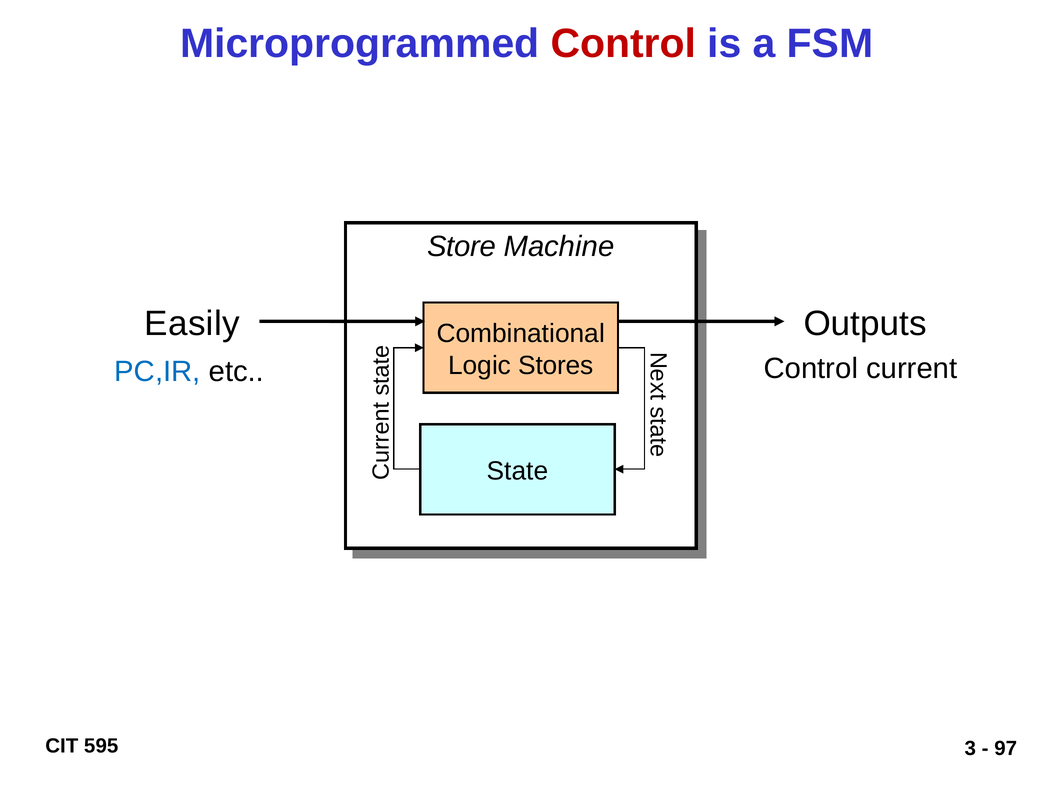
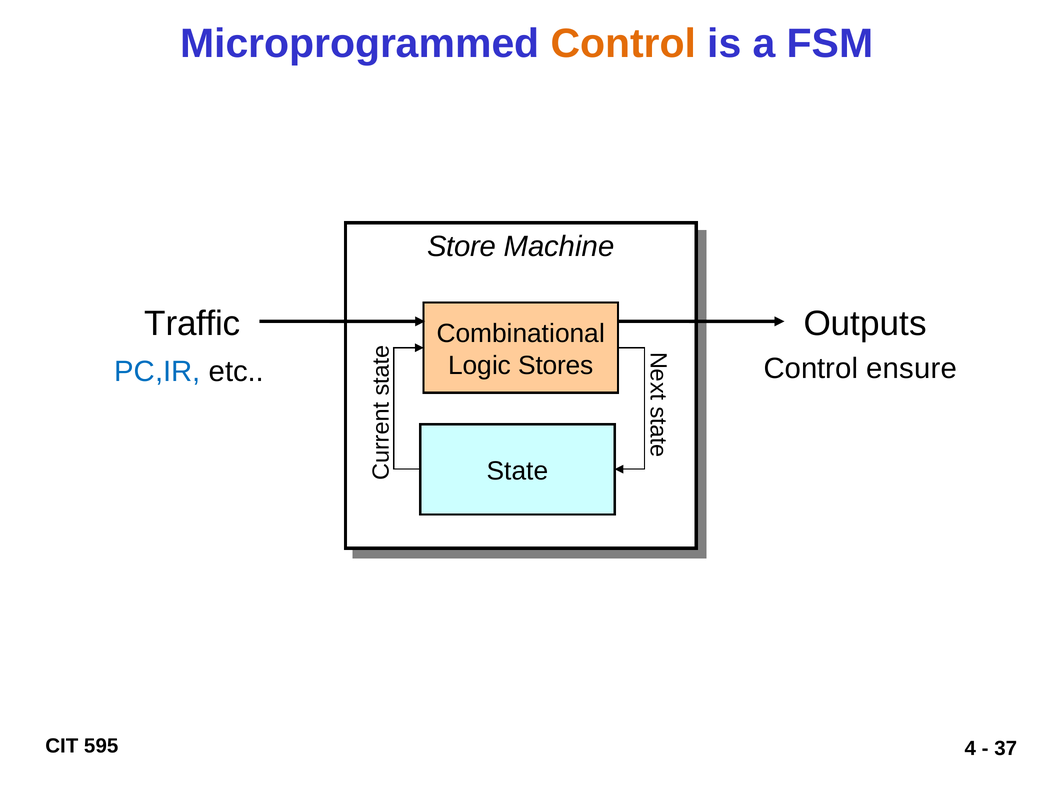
Control at (623, 44) colour: red -> orange
Easily: Easily -> Traffic
current: current -> ensure
3: 3 -> 4
97: 97 -> 37
